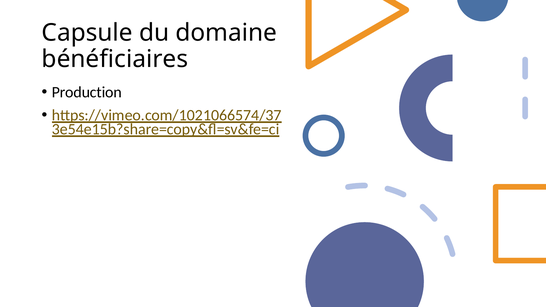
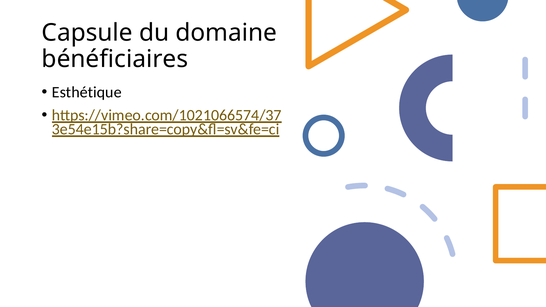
Production: Production -> Esthétique
